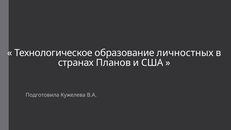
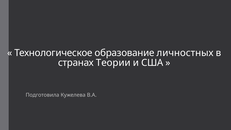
Планов: Планов -> Теории
